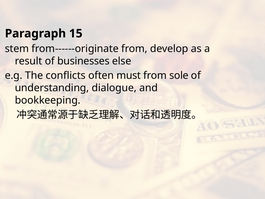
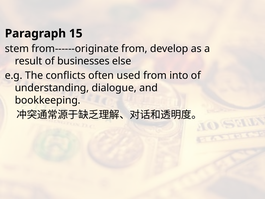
must: must -> used
sole: sole -> into
